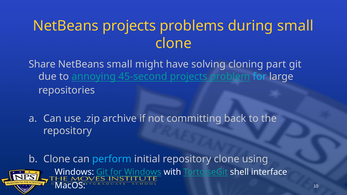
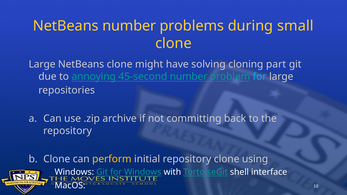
NetBeans projects: projects -> number
Share at (42, 64): Share -> Large
NetBeans small: small -> clone
45-second projects: projects -> number
perform colour: light blue -> yellow
